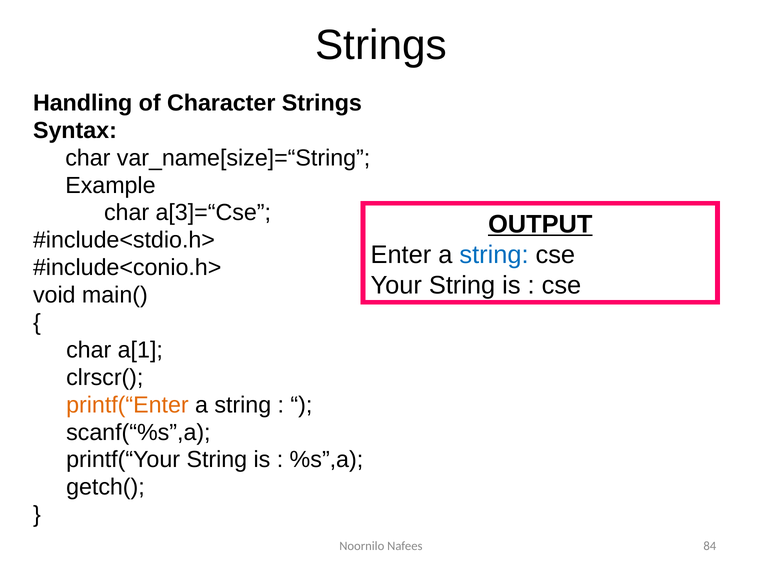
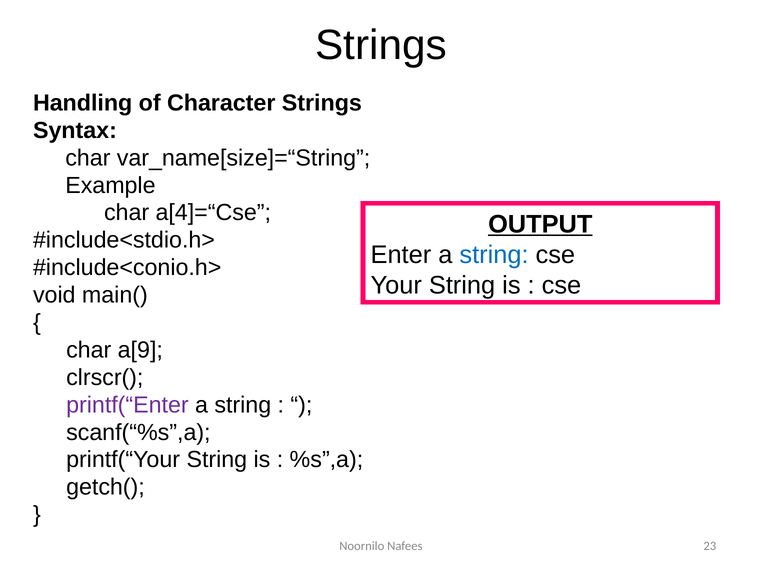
a[3]=“Cse: a[3]=“Cse -> a[4]=“Cse
a[1: a[1 -> a[9
printf(“Enter colour: orange -> purple
84: 84 -> 23
